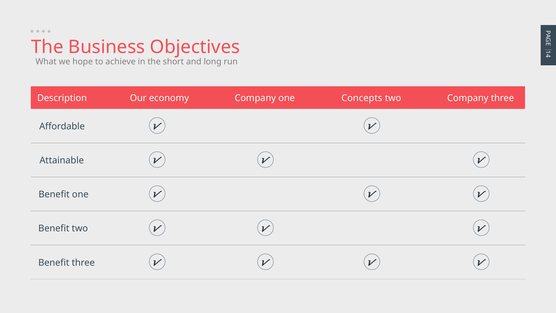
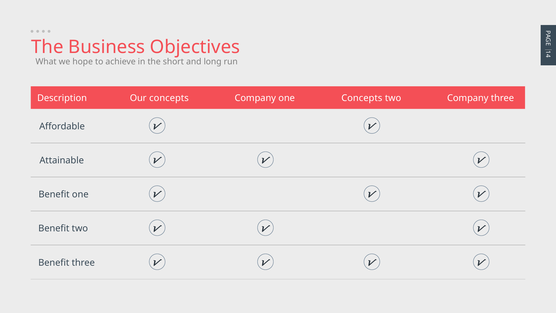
Our economy: economy -> concepts
